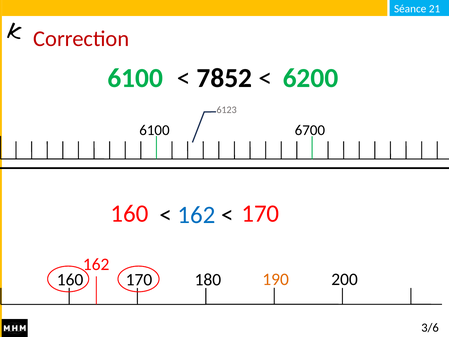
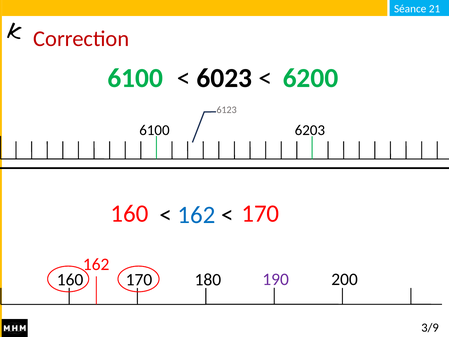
7852: 7852 -> 6023
6700: 6700 -> 6203
190 colour: orange -> purple
3/6: 3/6 -> 3/9
